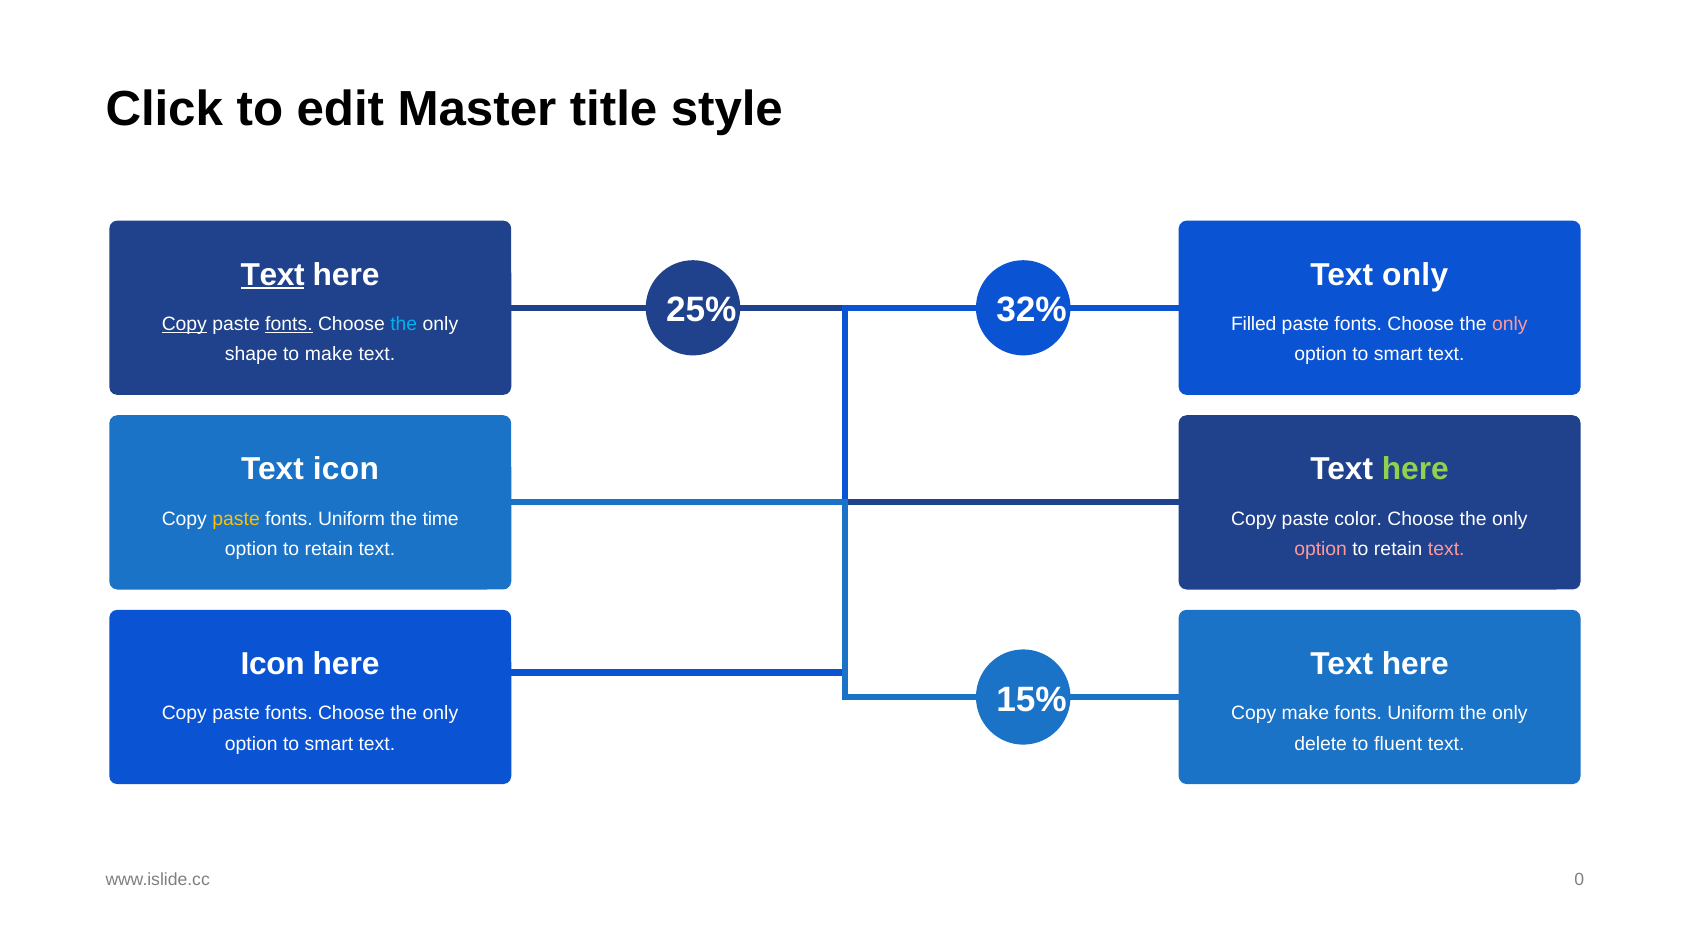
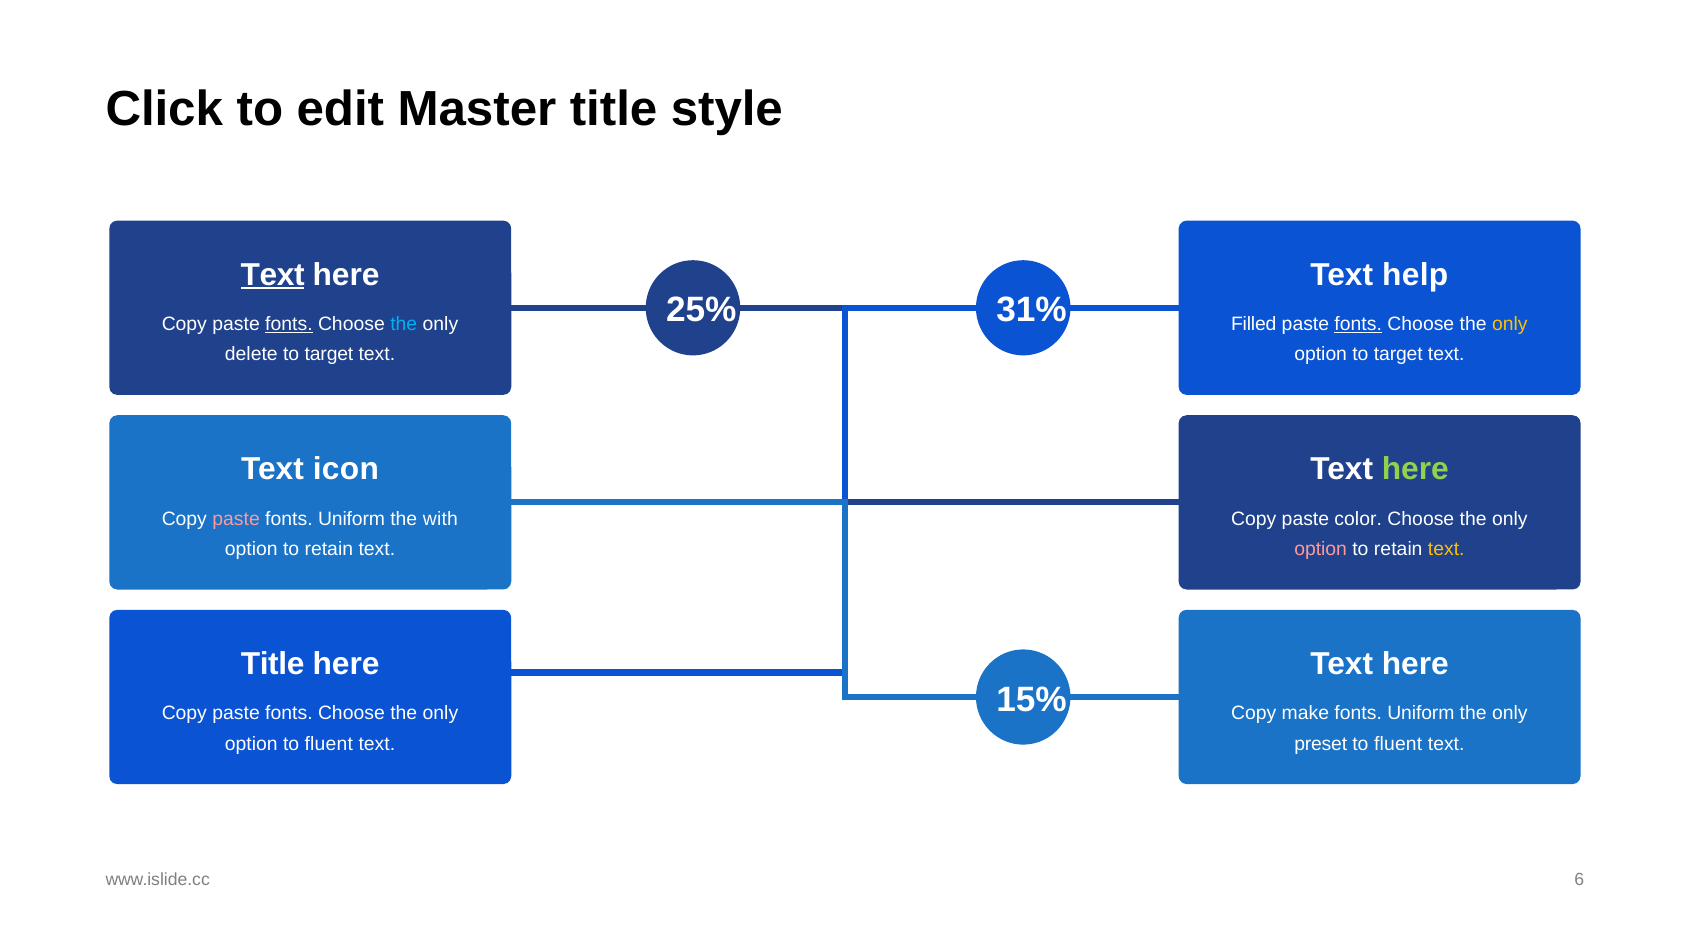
Text only: only -> help
32%: 32% -> 31%
Copy at (184, 324) underline: present -> none
fonts at (1358, 324) underline: none -> present
only at (1510, 324) colour: pink -> yellow
shape: shape -> delete
make at (329, 355): make -> target
smart at (1398, 355): smart -> target
paste at (236, 519) colour: yellow -> pink
time: time -> with
text at (1446, 549) colour: pink -> yellow
Icon at (273, 664): Icon -> Title
smart at (329, 744): smart -> fluent
delete: delete -> preset
0: 0 -> 6
